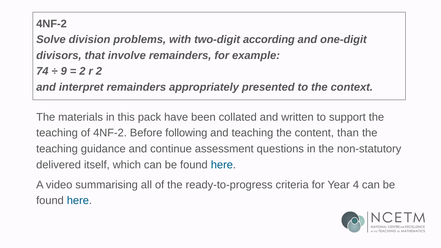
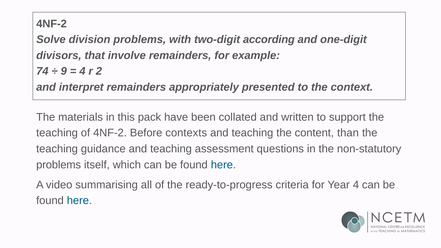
2 at (82, 71): 2 -> 4
following: following -> contexts
guidance and continue: continue -> teaching
delivered at (59, 165): delivered -> problems
